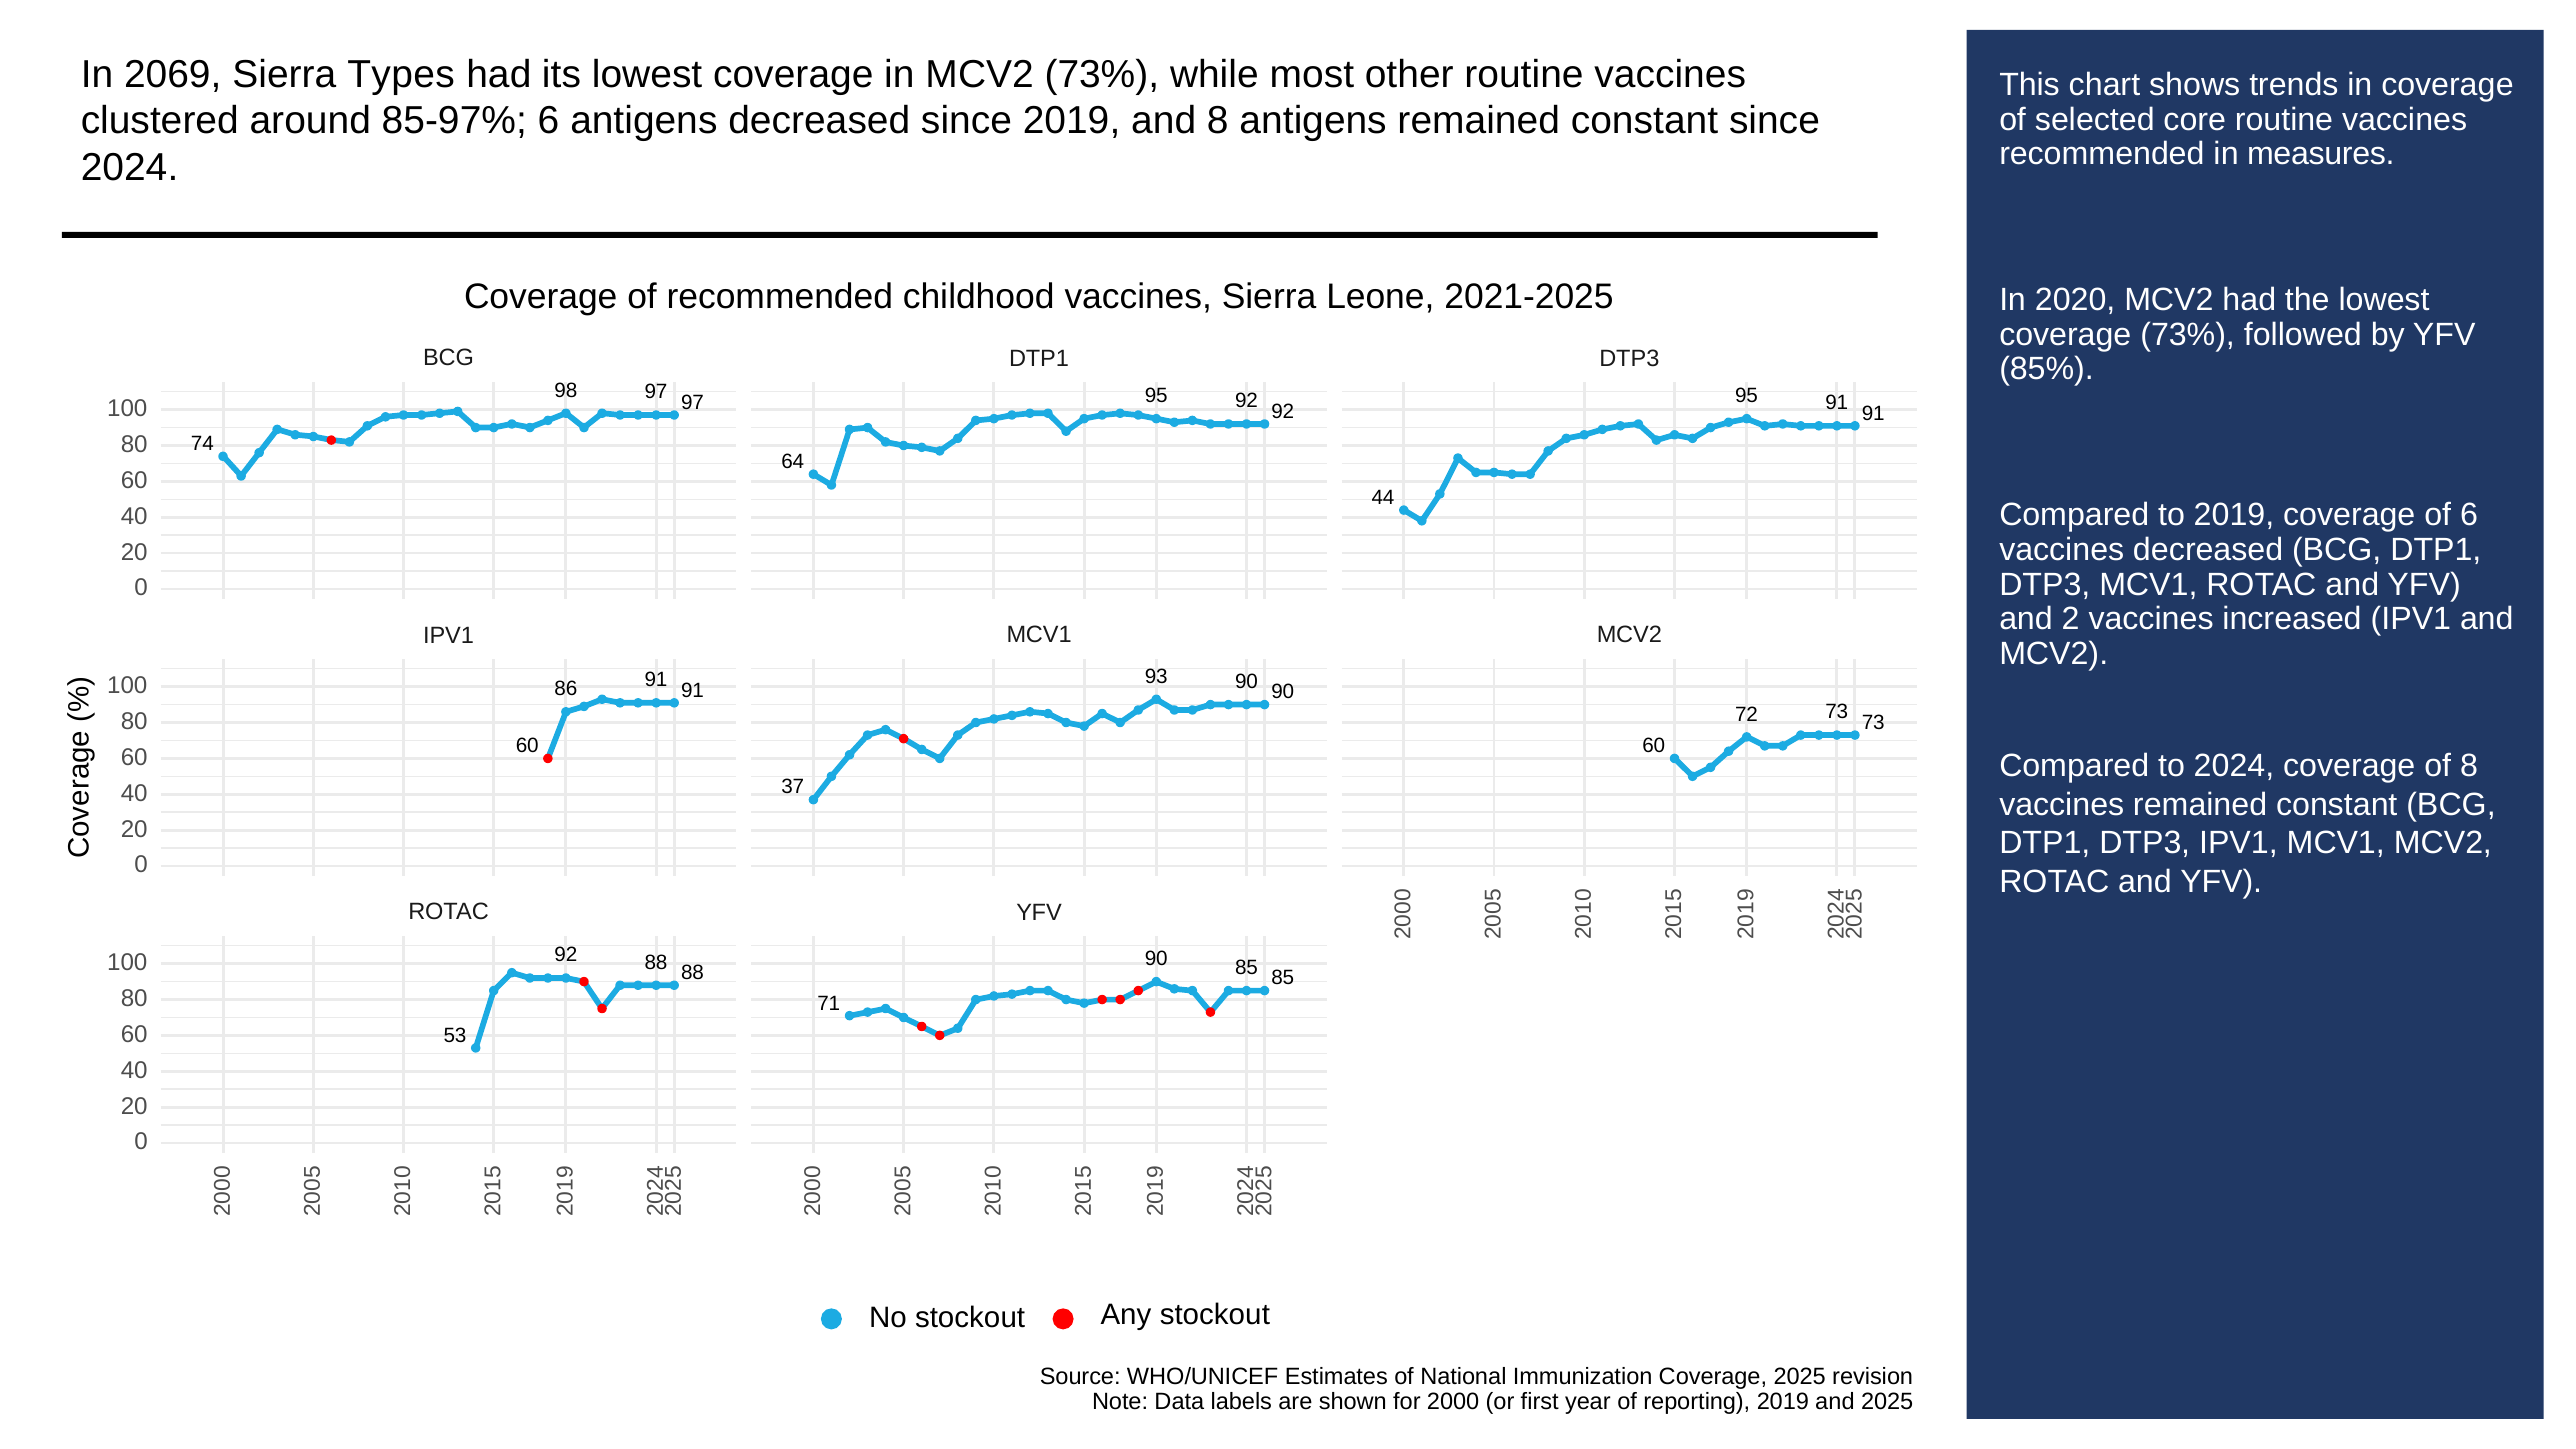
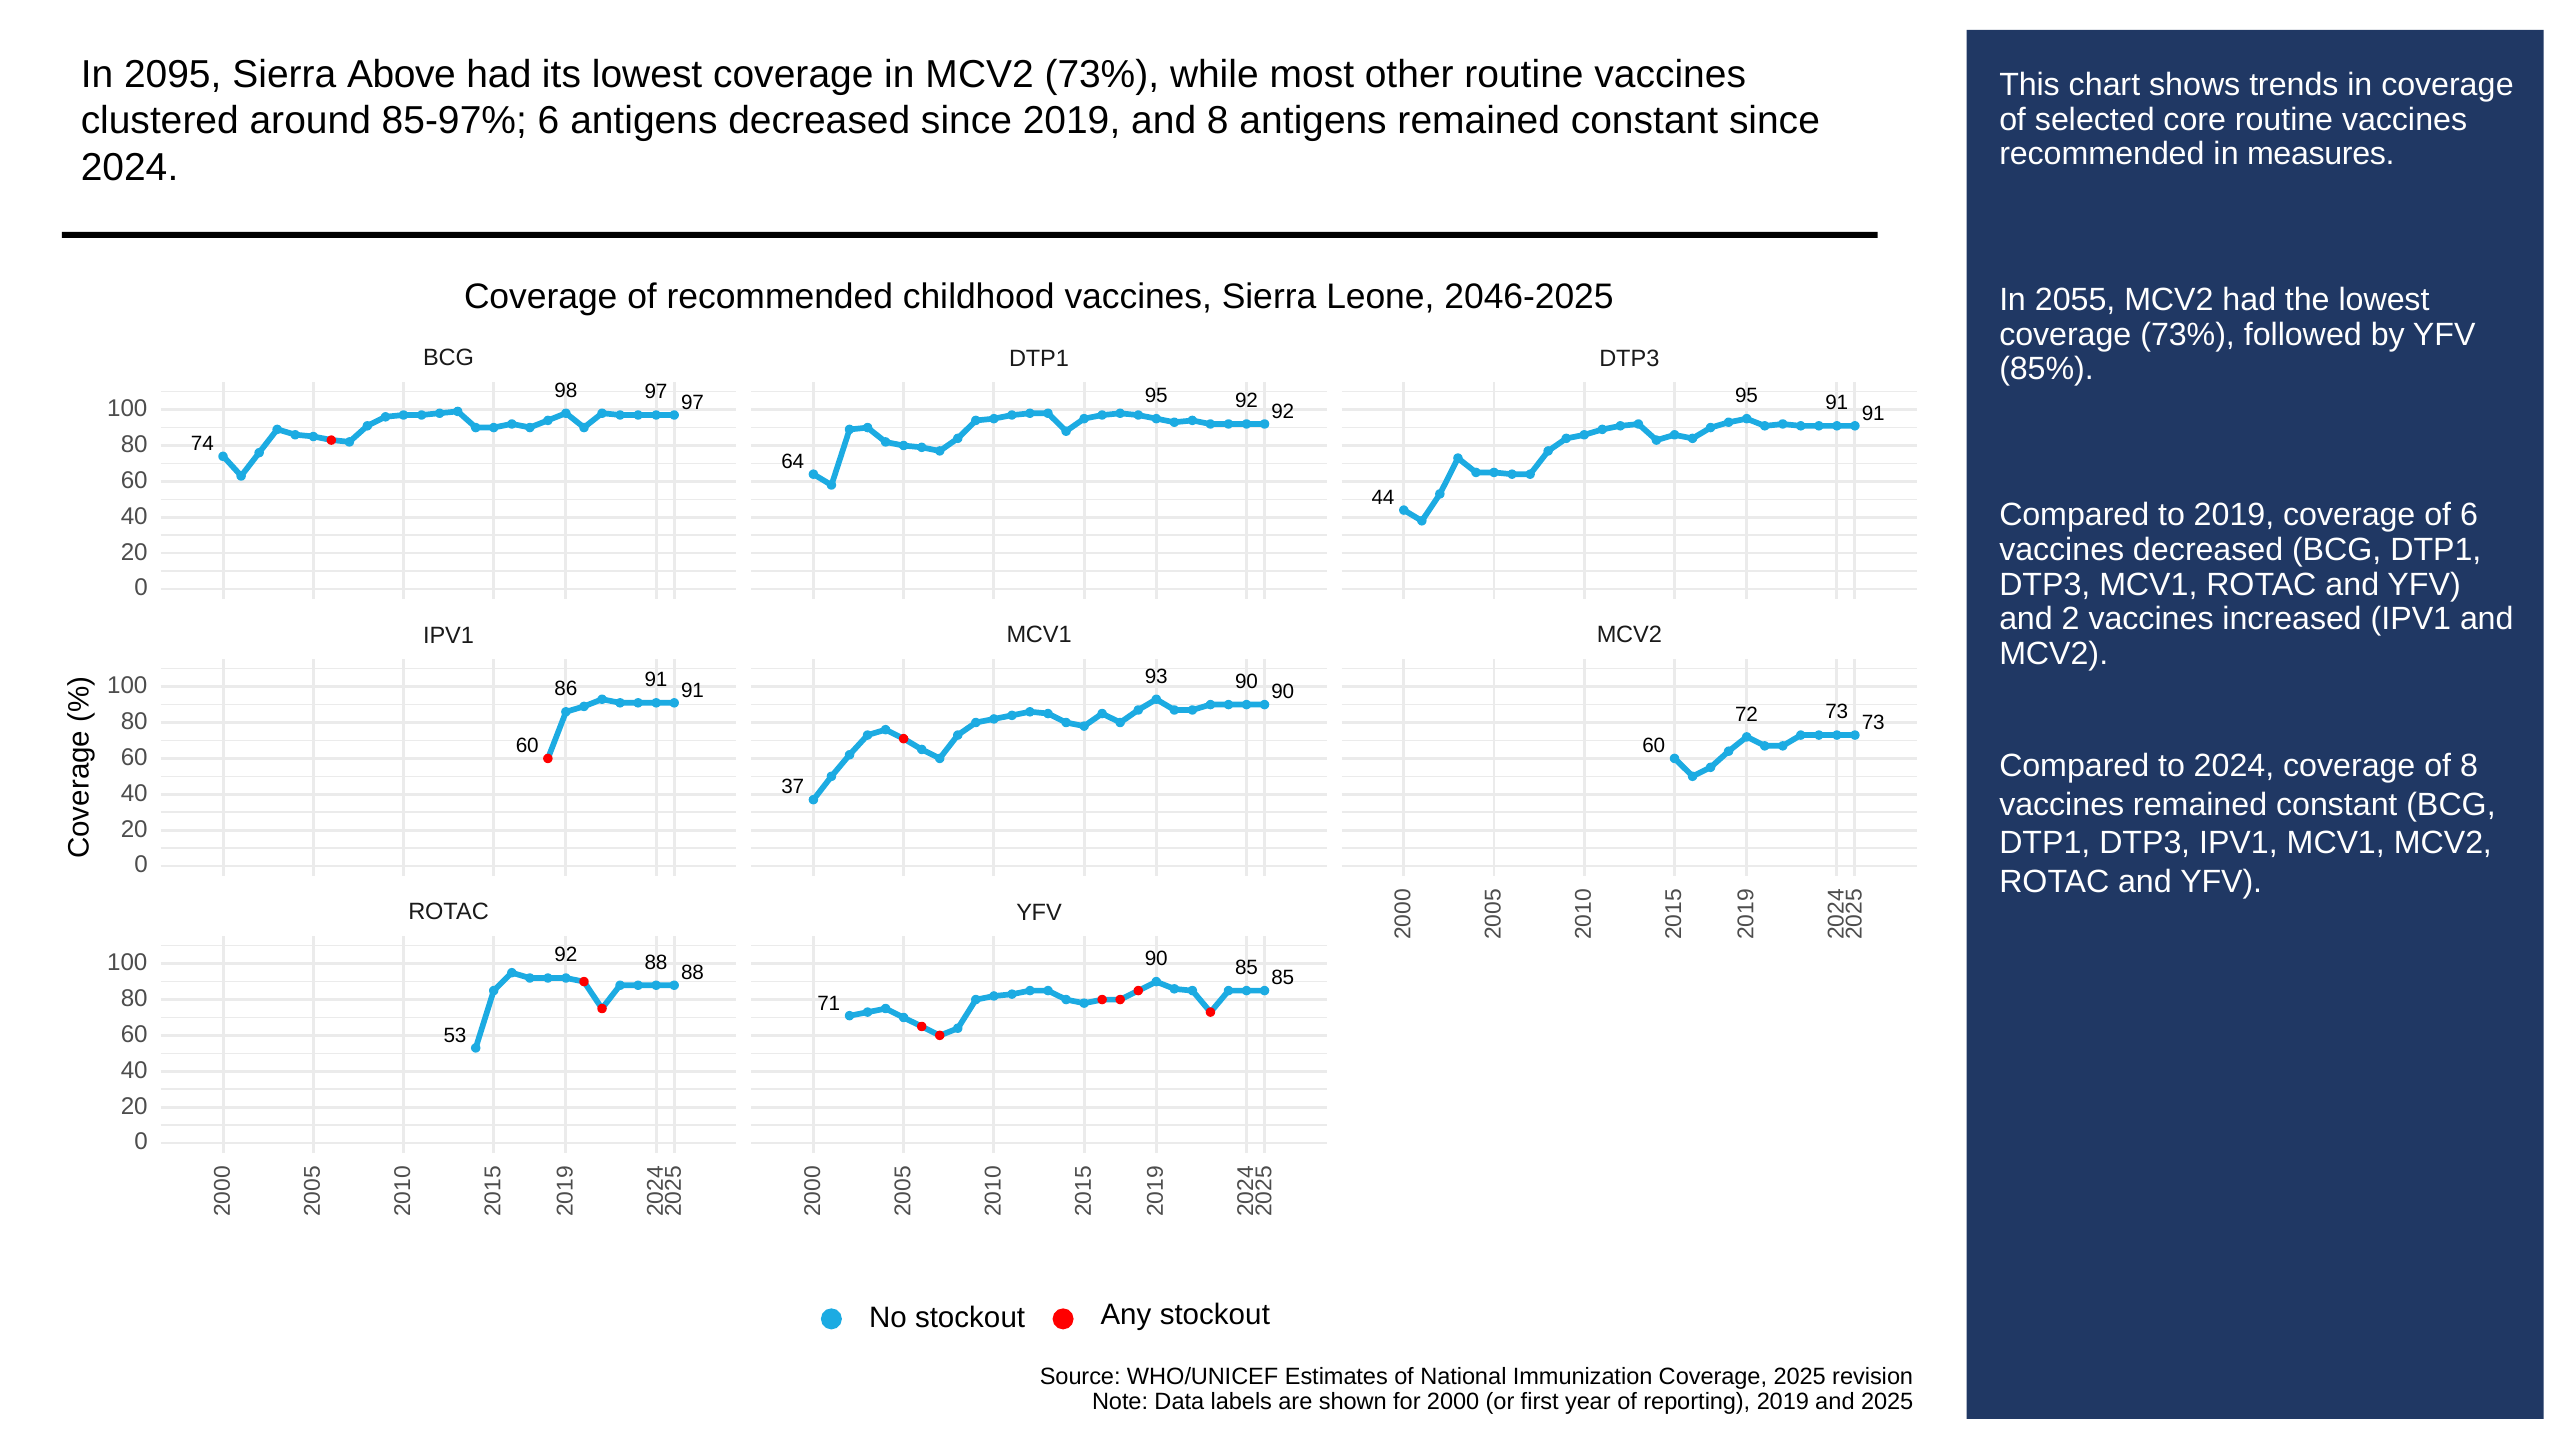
2069: 2069 -> 2095
Types: Types -> Above
2021-2025: 2021-2025 -> 2046-2025
2020: 2020 -> 2055
